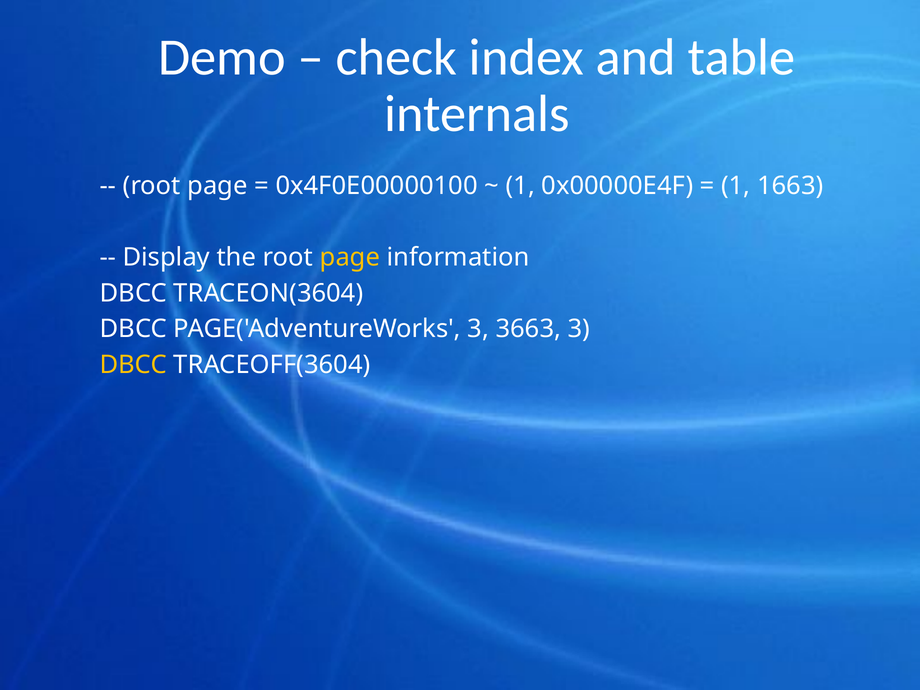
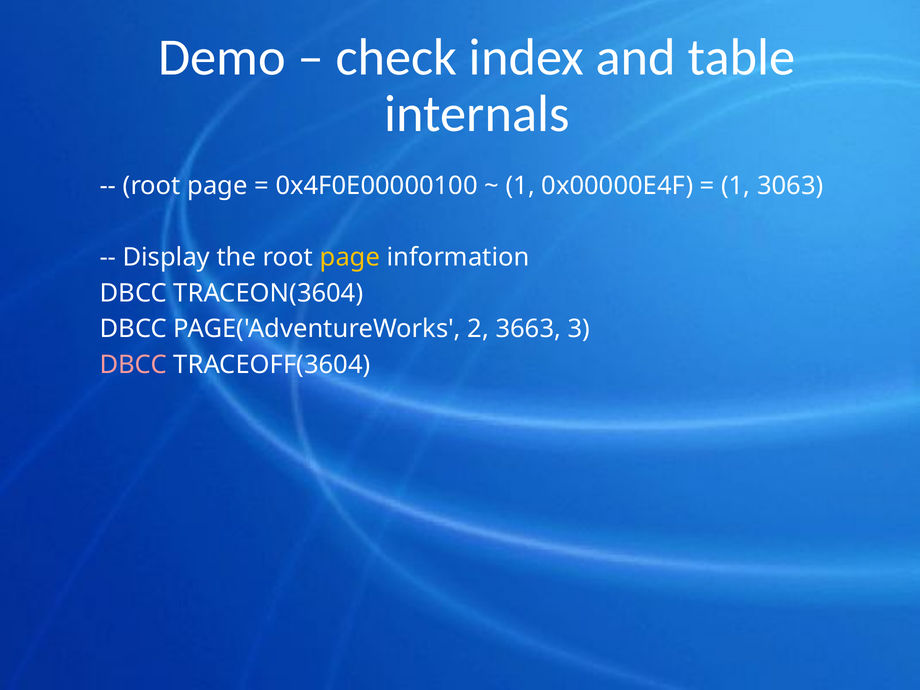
1663: 1663 -> 3063
PAGE('AdventureWorks 3: 3 -> 2
DBCC at (133, 365) colour: yellow -> pink
